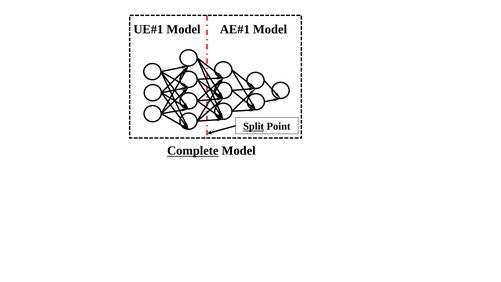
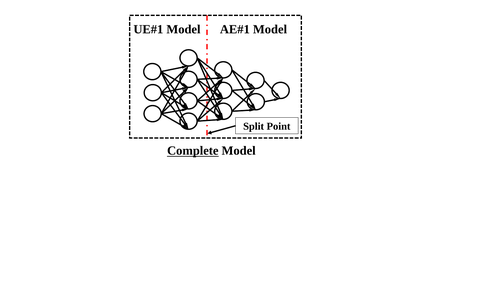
Split underline: present -> none
